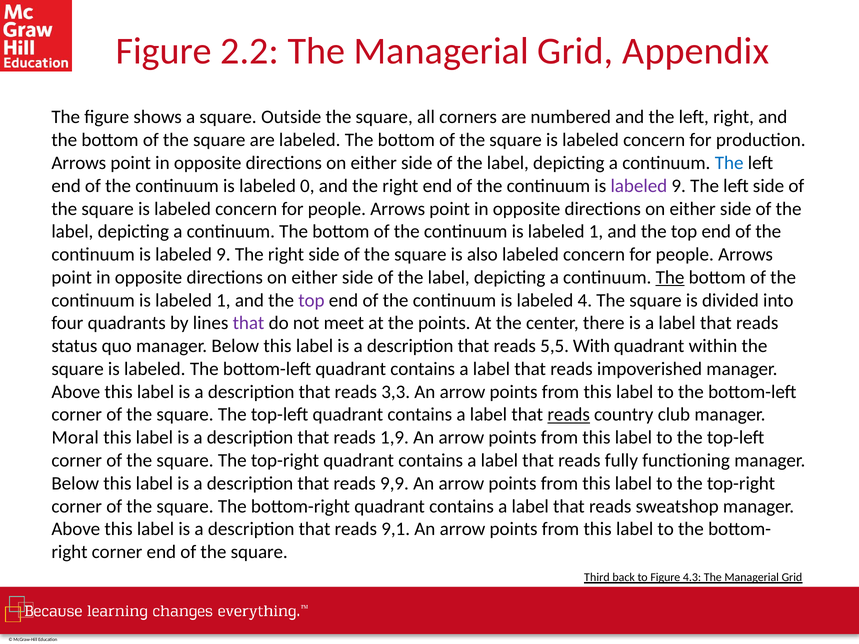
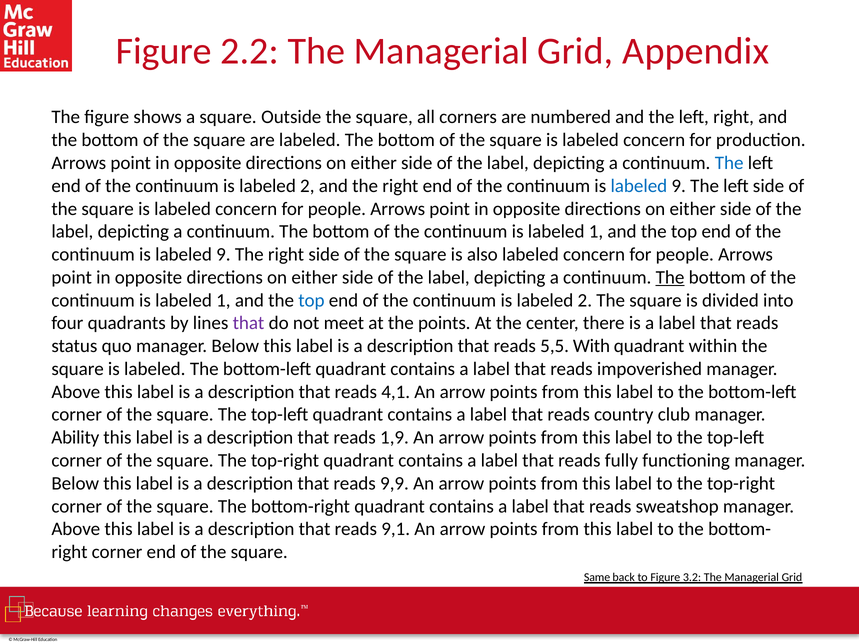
0 at (307, 186): 0 -> 2
labeled at (639, 186) colour: purple -> blue
top at (311, 300) colour: purple -> blue
4 at (585, 300): 4 -> 2
3,3: 3,3 -> 4,1
reads at (569, 415) underline: present -> none
Moral: Moral -> Ability
Third: Third -> Same
4.3: 4.3 -> 3.2
